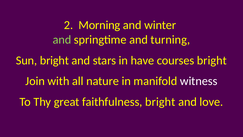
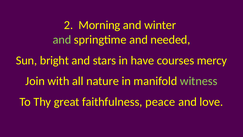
turning: turning -> needed
courses bright: bright -> mercy
witness colour: white -> light green
faithfulness bright: bright -> peace
